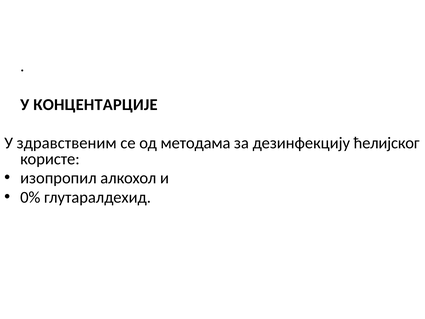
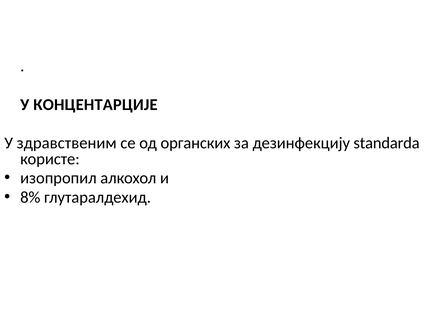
методама: методама -> органских
ћелијског: ћелијског -> standarda
0%: 0% -> 8%
